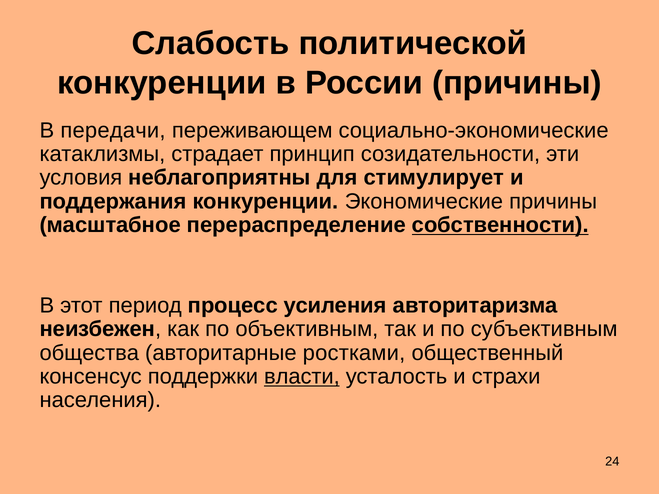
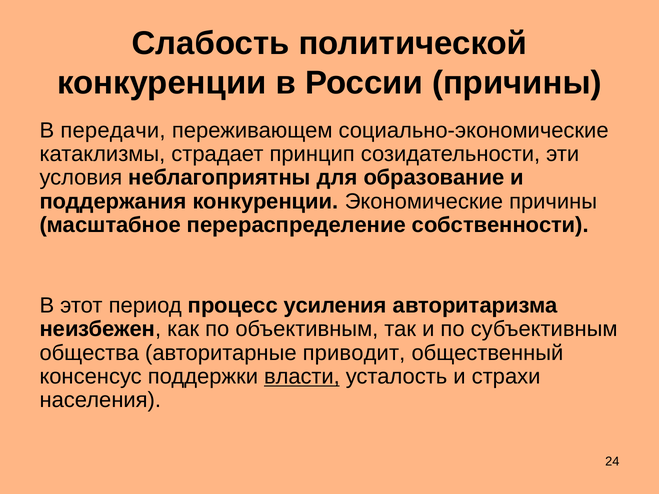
стимулирует: стимулирует -> образование
собственности underline: present -> none
ростками: ростками -> приводит
